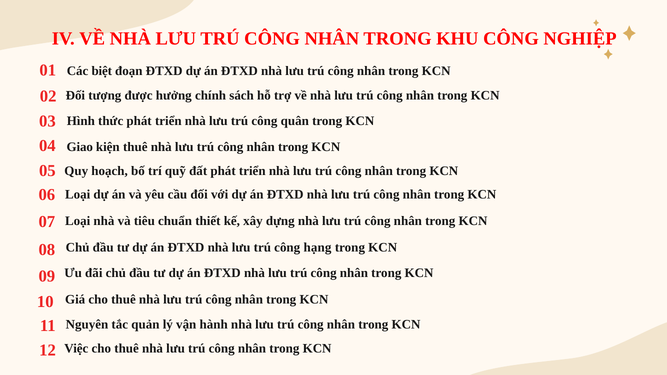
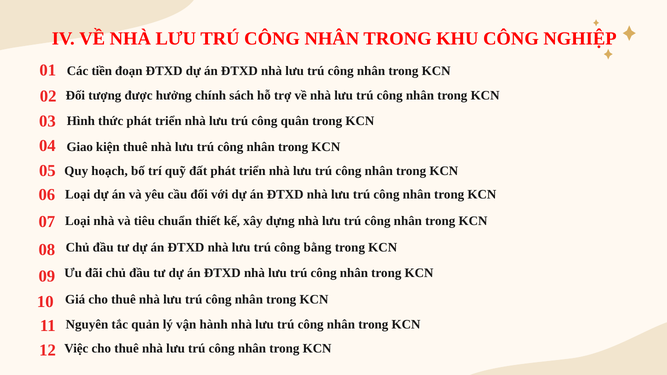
biệt: biệt -> tiền
hạng: hạng -> bằng
